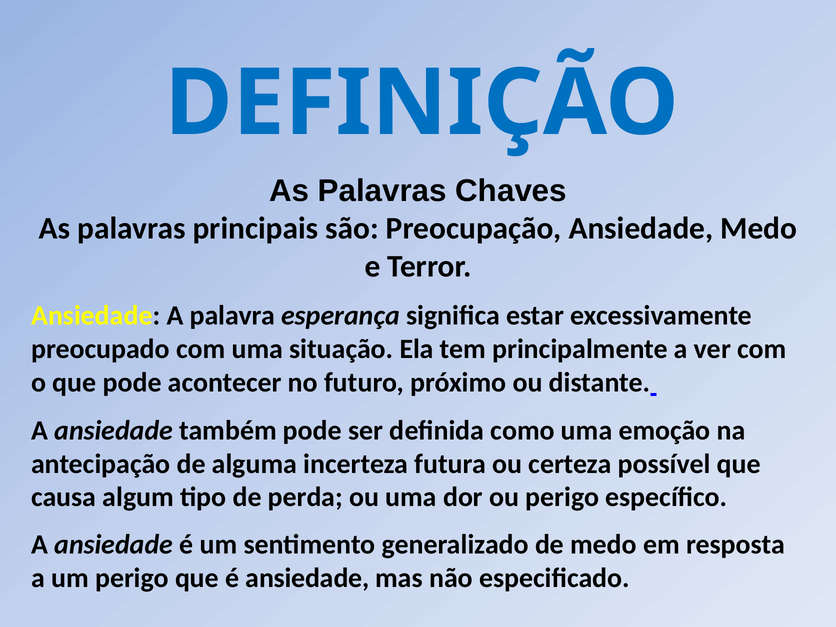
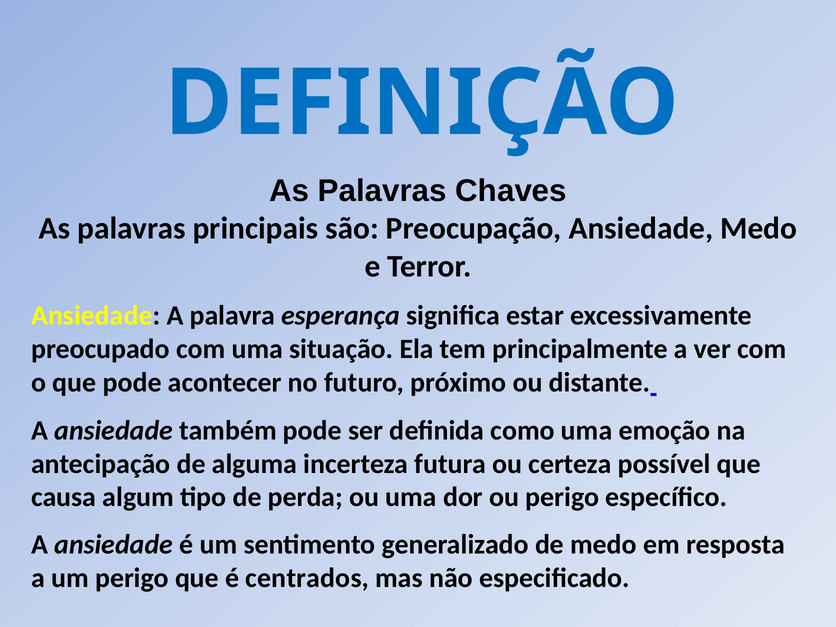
é ansiedade: ansiedade -> centrados
